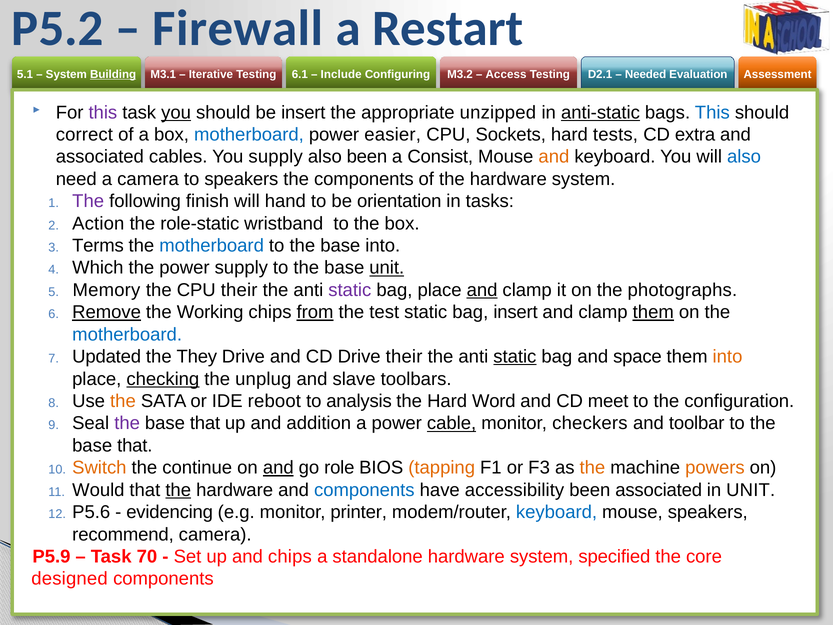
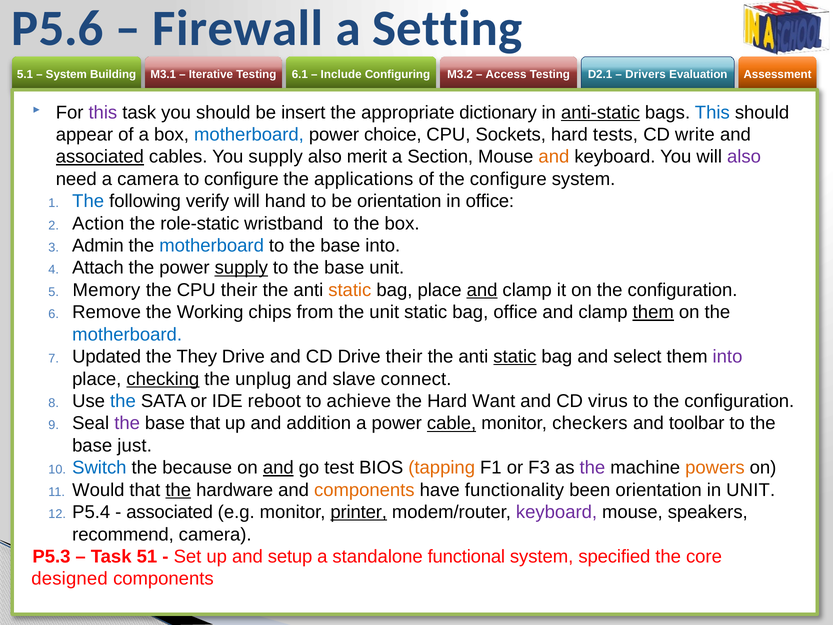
P5.2: P5.2 -> P5.6
Restart: Restart -> Setting
Building underline: present -> none
Needed: Needed -> Drivers
you at (176, 112) underline: present -> none
unzipped: unzipped -> dictionary
correct: correct -> appear
easier: easier -> choice
extra: extra -> write
associated at (100, 157) underline: none -> present
also been: been -> merit
Consist: Consist -> Section
also at (744, 157) colour: blue -> purple
to speakers: speakers -> configure
the components: components -> applications
of the hardware: hardware -> configure
The at (88, 201) colour: purple -> blue
finish: finish -> verify
in tasks: tasks -> office
Terms: Terms -> Admin
Which: Which -> Attach
supply at (241, 268) underline: none -> present
unit at (387, 268) underline: present -> none
static at (350, 290) colour: purple -> orange
on the photographs: photographs -> configuration
Remove underline: present -> none
from underline: present -> none
the test: test -> unit
bag insert: insert -> office
space: space -> select
into at (728, 357) colour: orange -> purple
toolbars: toolbars -> connect
the at (123, 401) colour: orange -> blue
analysis: analysis -> achieve
Word: Word -> Want
meet: meet -> virus
that at (135, 445): that -> just
Switch colour: orange -> blue
continue: continue -> because
role: role -> test
the at (592, 468) colour: orange -> purple
components at (364, 490) colour: blue -> orange
accessibility: accessibility -> functionality
been associated: associated -> orientation
P5.6: P5.6 -> P5.4
evidencing at (170, 512): evidencing -> associated
printer underline: none -> present
keyboard at (557, 512) colour: blue -> purple
P5.9: P5.9 -> P5.3
70: 70 -> 51
and chips: chips -> setup
standalone hardware: hardware -> functional
